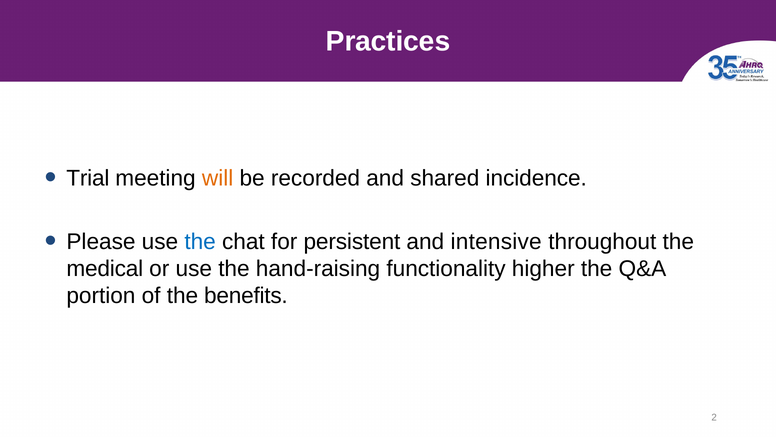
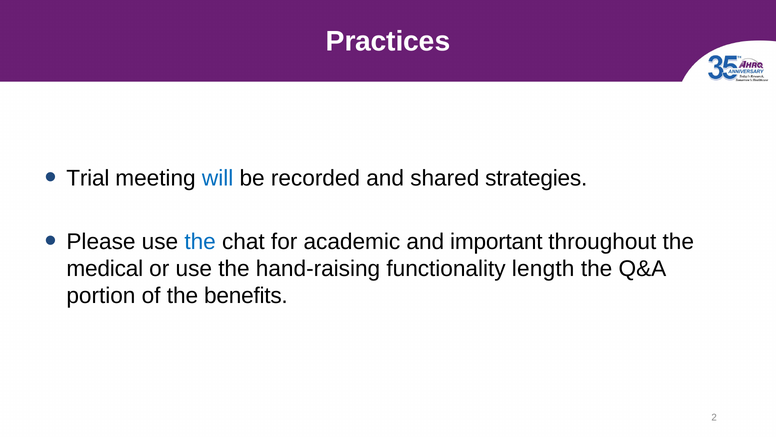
will colour: orange -> blue
incidence: incidence -> strategies
persistent: persistent -> academic
intensive: intensive -> important
higher: higher -> length
